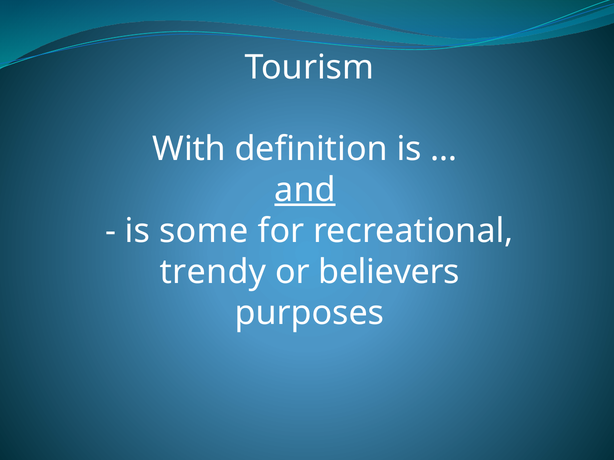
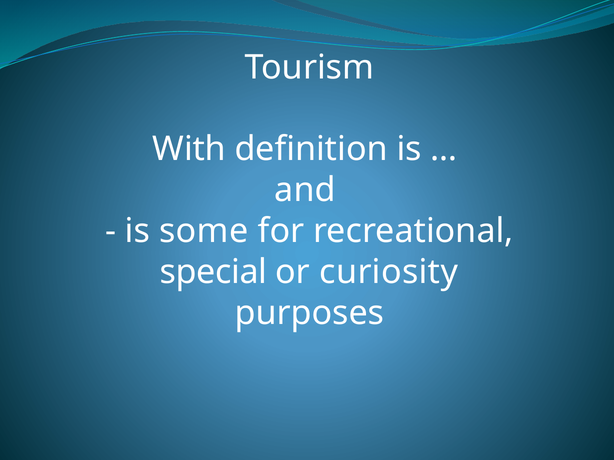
and underline: present -> none
trendy: trendy -> special
believers: believers -> curiosity
